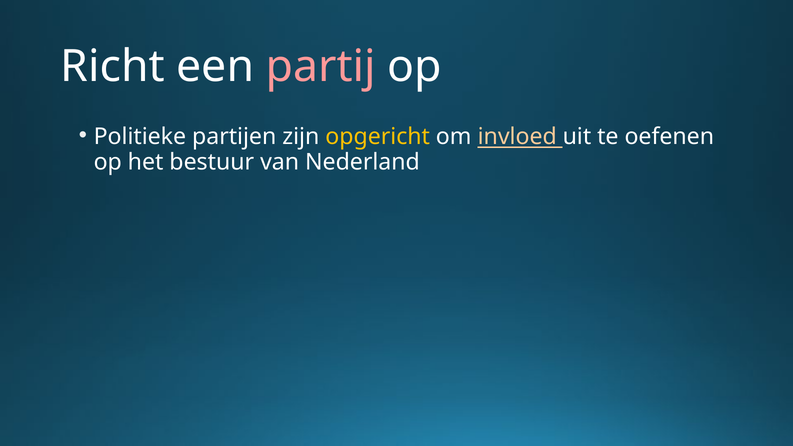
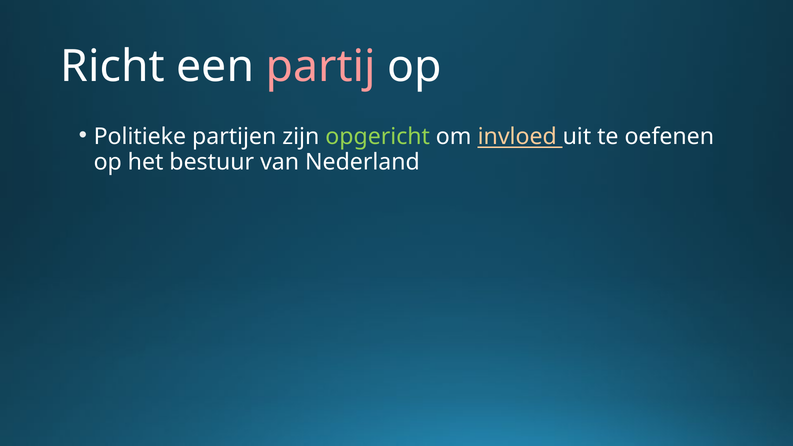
opgericht colour: yellow -> light green
